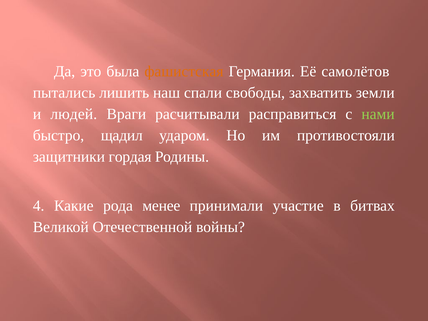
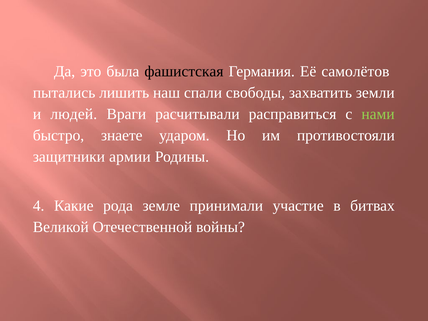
фашистская colour: orange -> black
щадил: щадил -> знаете
гордая: гордая -> армии
менее: менее -> земле
